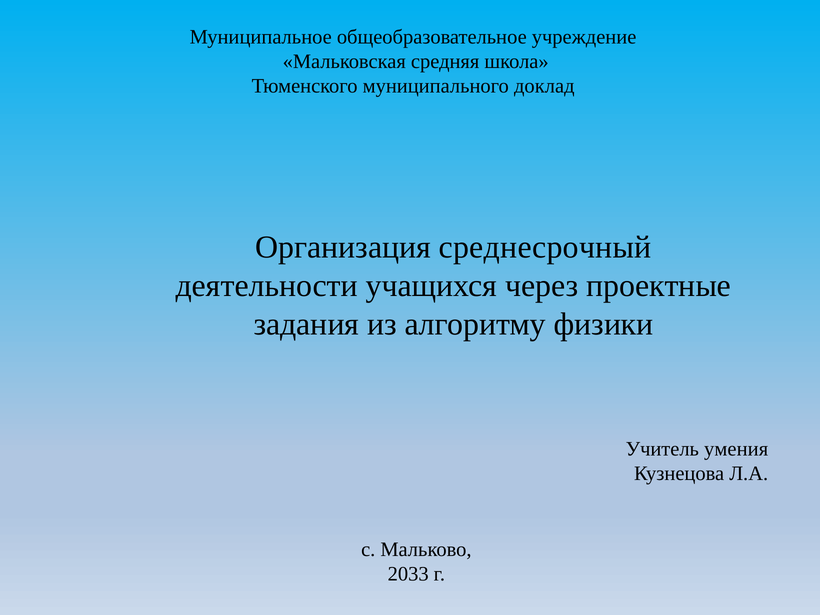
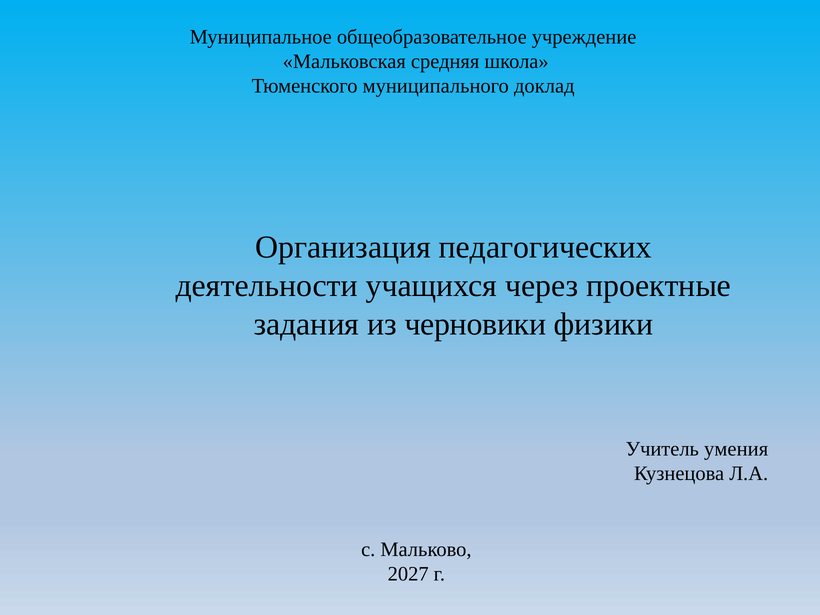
среднесрочный: среднесрочный -> педагогических
алгоритму: алгоритму -> черновики
2033: 2033 -> 2027
